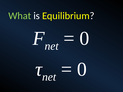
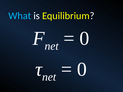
What colour: light green -> light blue
